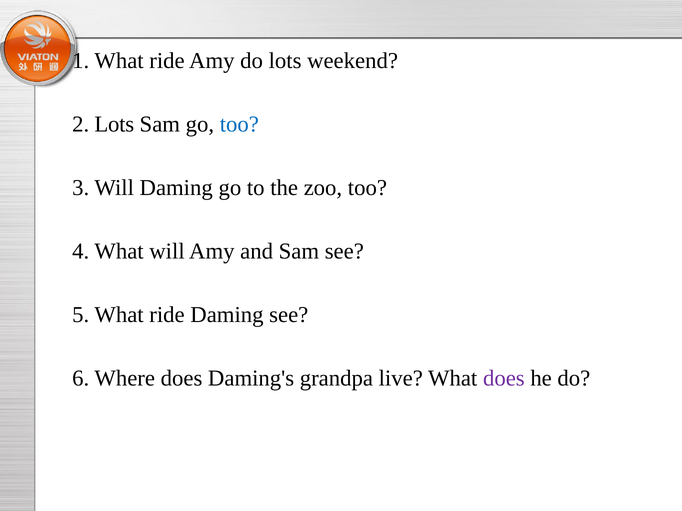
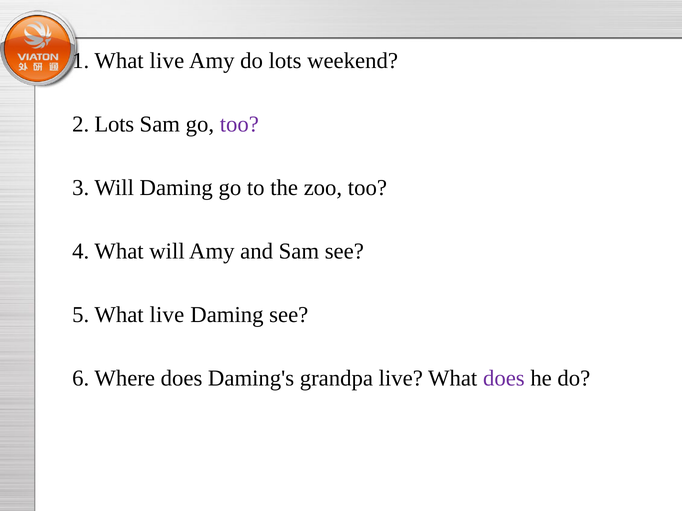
1 What ride: ride -> live
too at (239, 124) colour: blue -> purple
5 What ride: ride -> live
